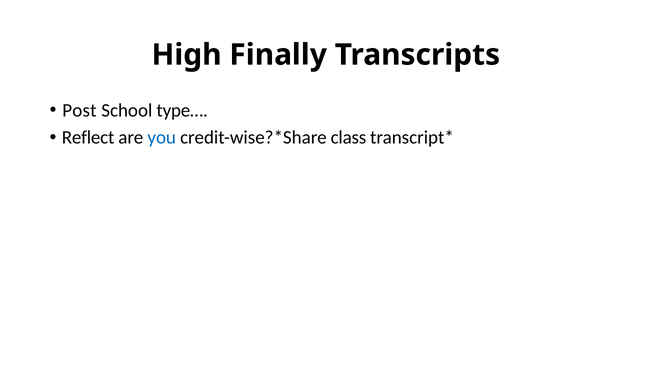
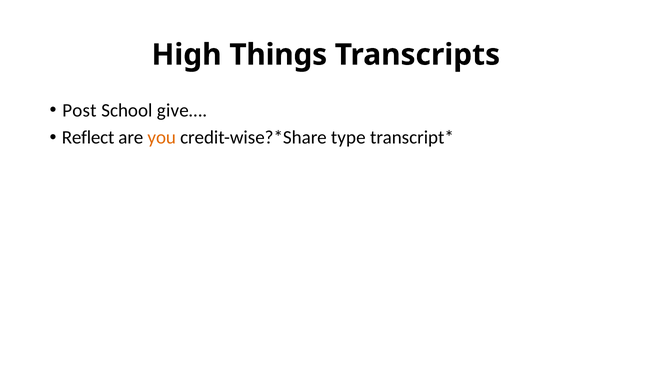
Finally: Finally -> Things
type…: type… -> give…
you colour: blue -> orange
class: class -> type
